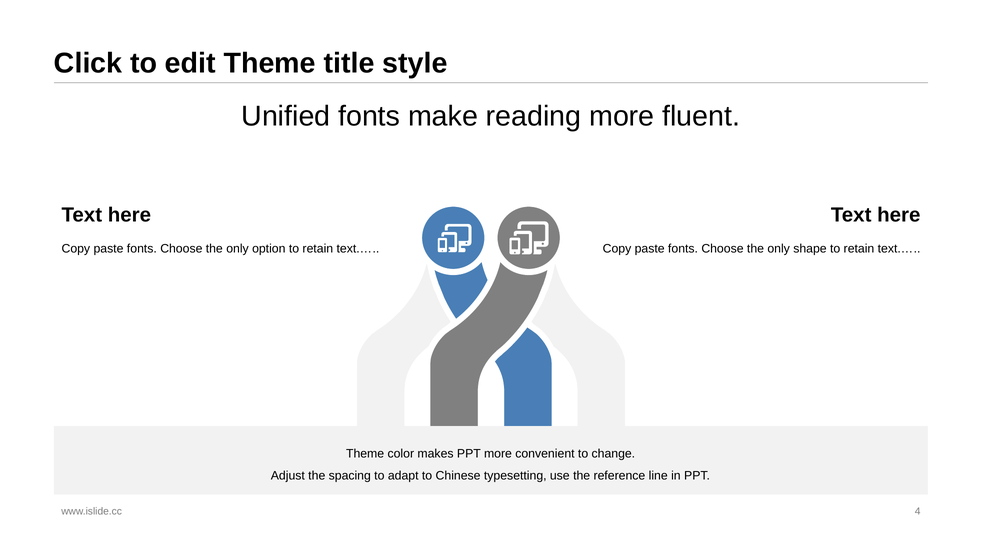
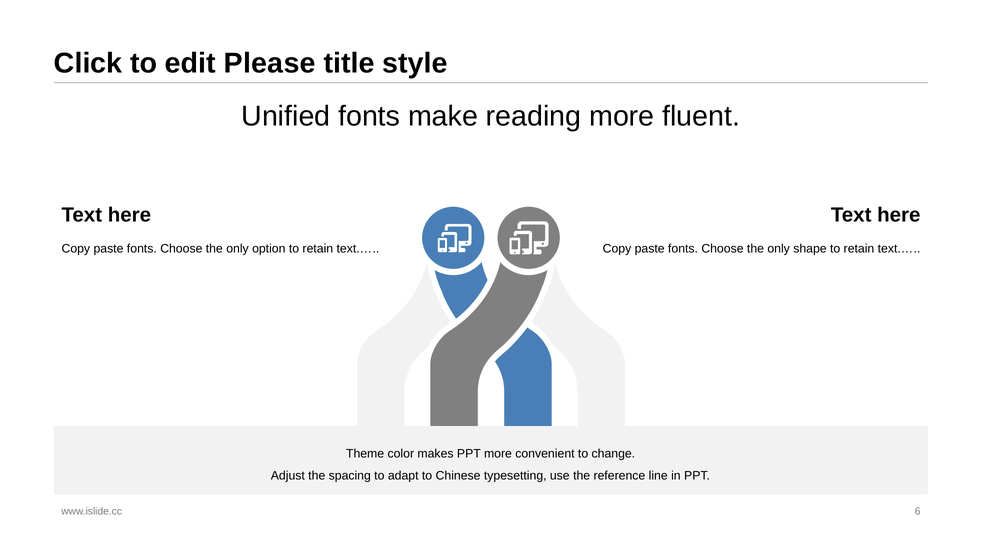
edit Theme: Theme -> Please
4: 4 -> 6
